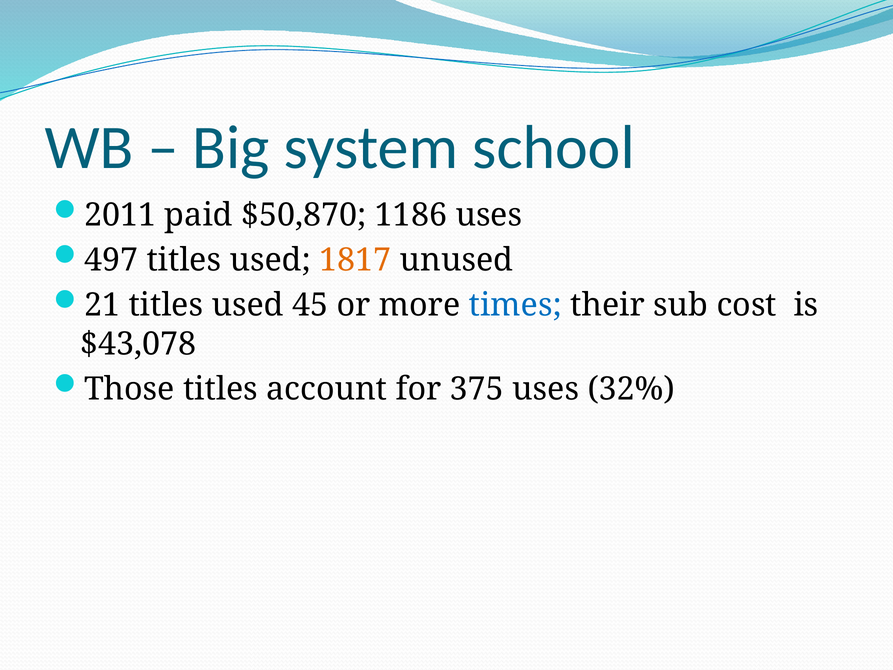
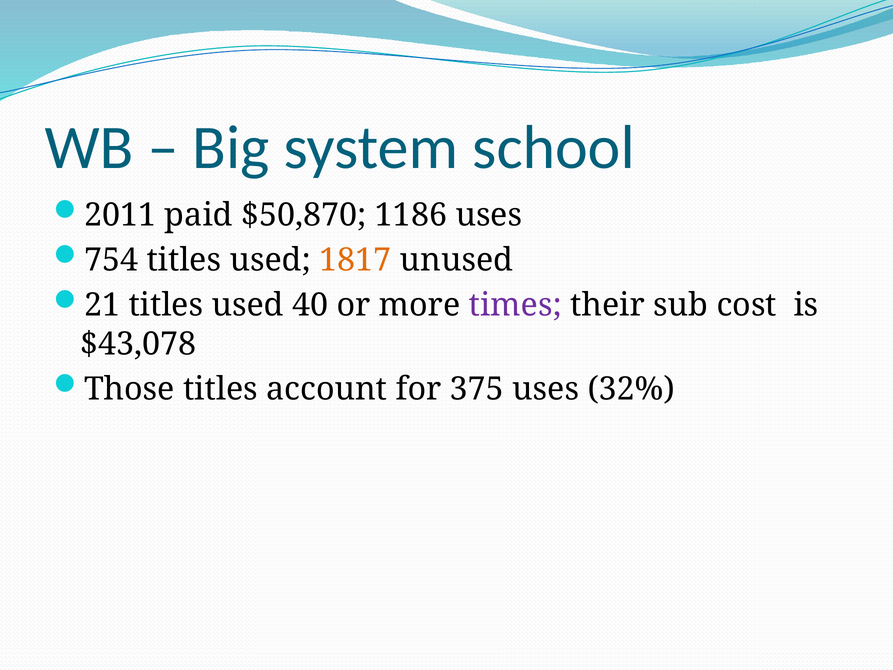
497: 497 -> 754
45: 45 -> 40
times colour: blue -> purple
